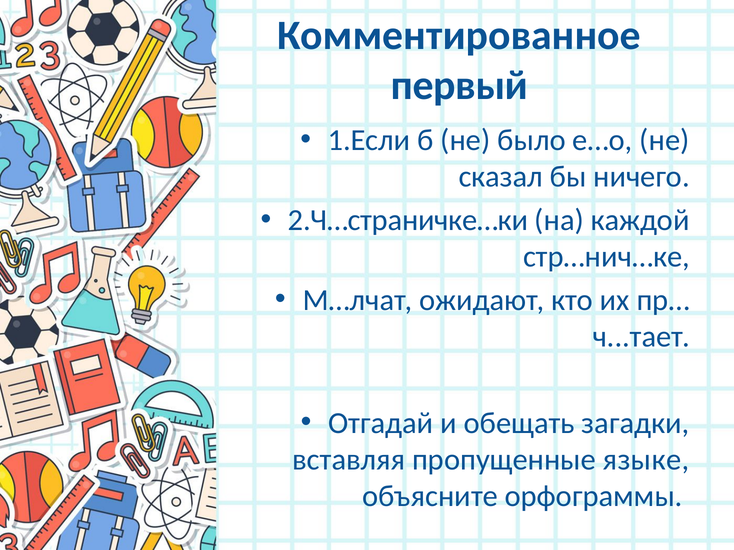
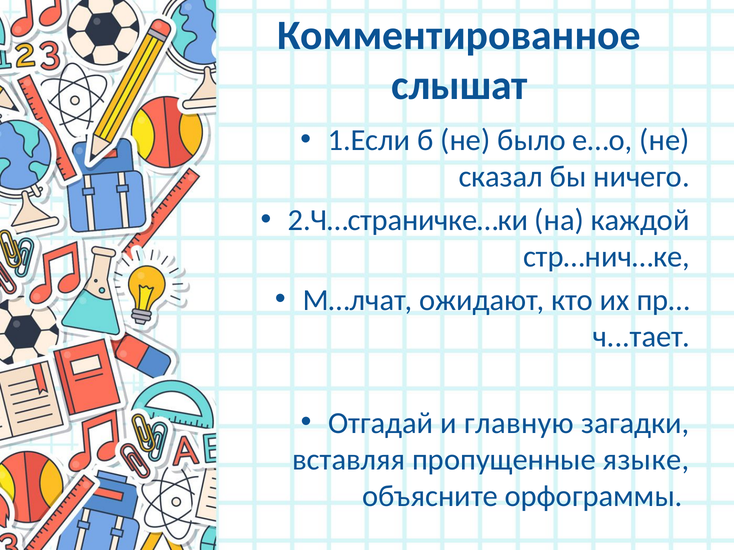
первый: первый -> слышат
обещать: обещать -> главную
